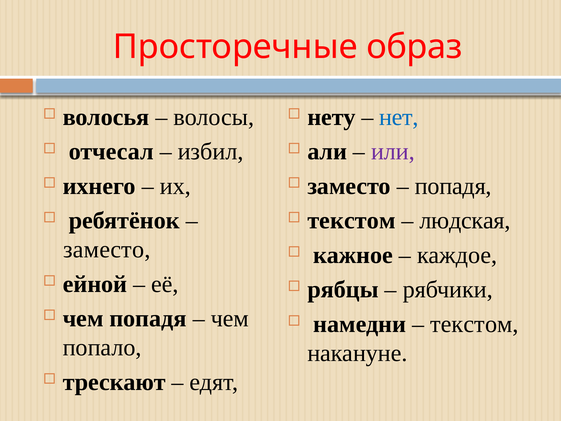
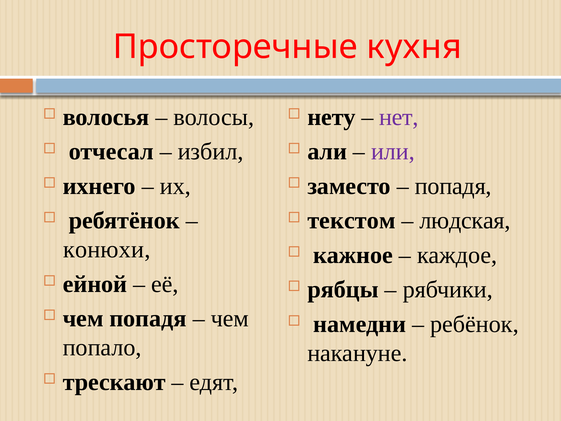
образ: образ -> кухня
нет colour: blue -> purple
заместо at (107, 249): заместо -> конюхи
текстом at (474, 324): текстом -> ребёнок
